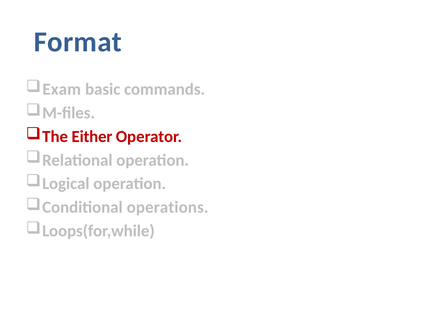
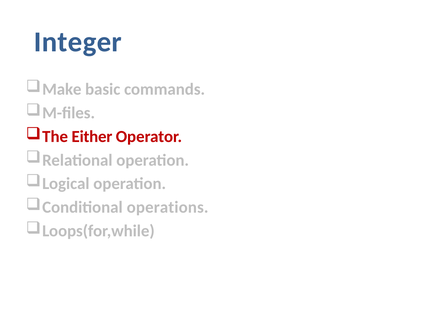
Format: Format -> Integer
Exam: Exam -> Make
